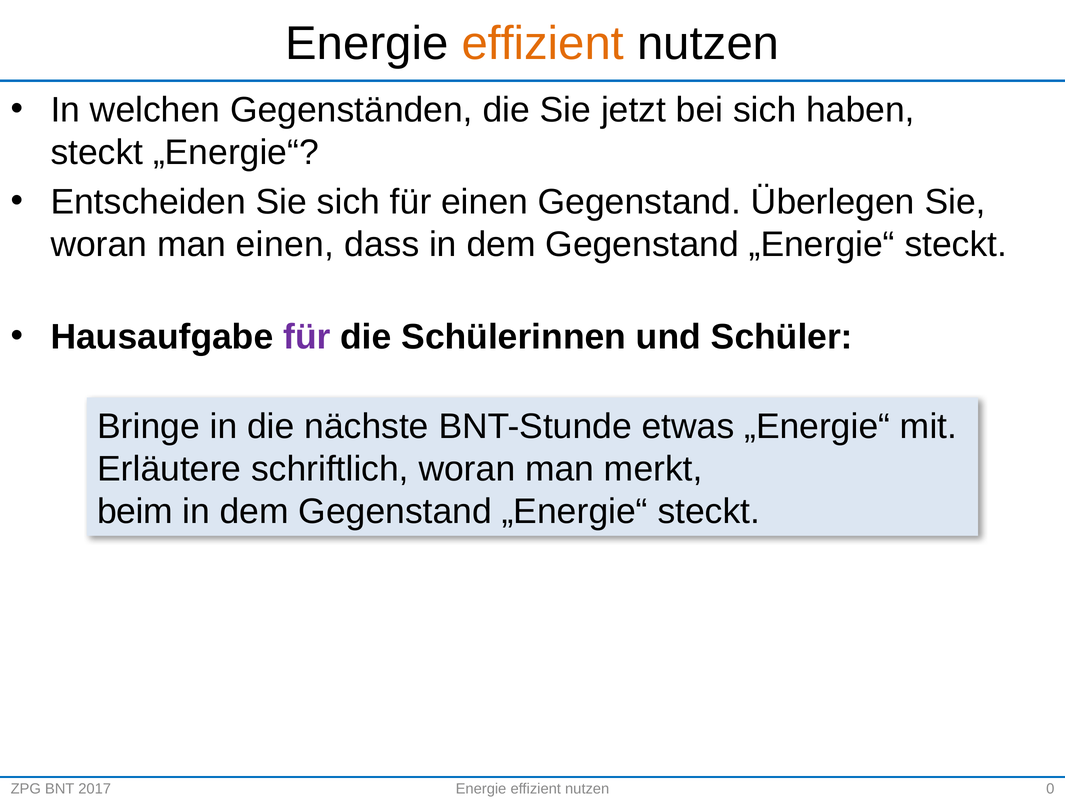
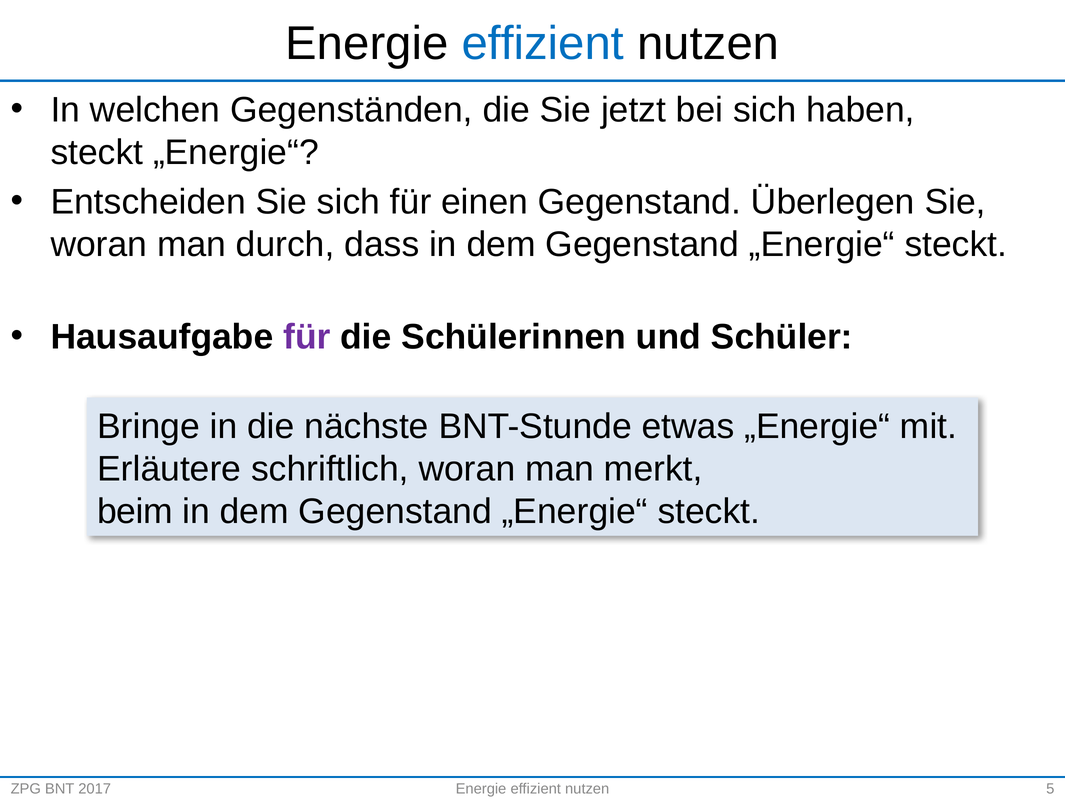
effizient at (543, 44) colour: orange -> blue
man einen: einen -> durch
0: 0 -> 5
